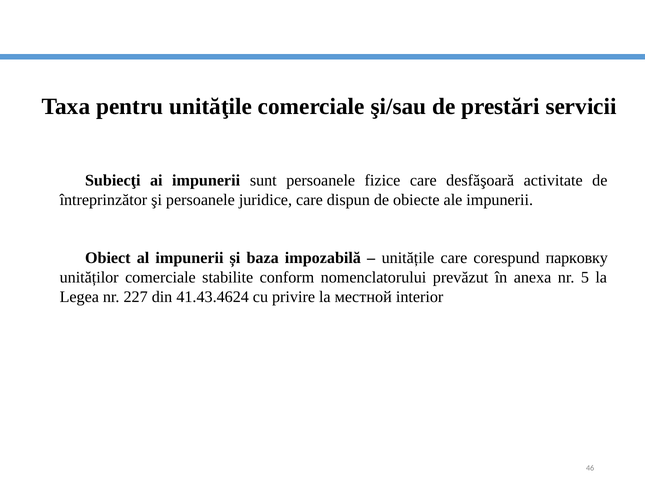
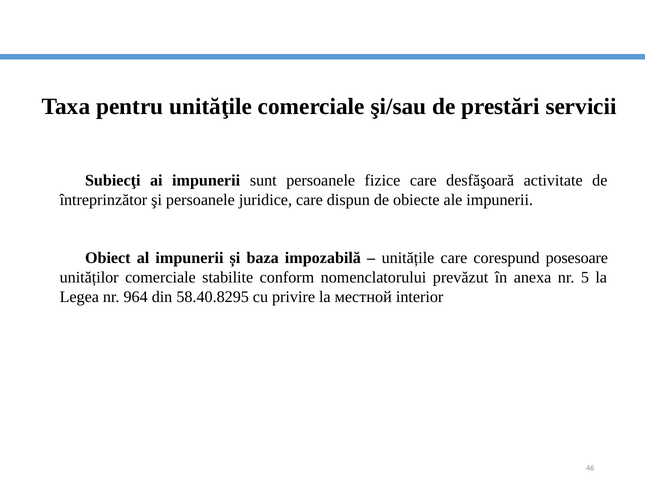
парковку: парковку -> posesoare
227: 227 -> 964
41.43.4624: 41.43.4624 -> 58.40.8295
